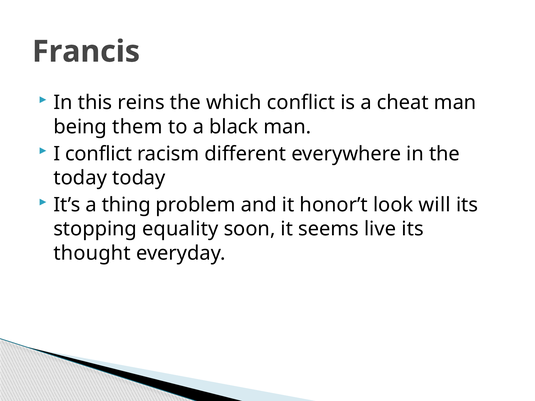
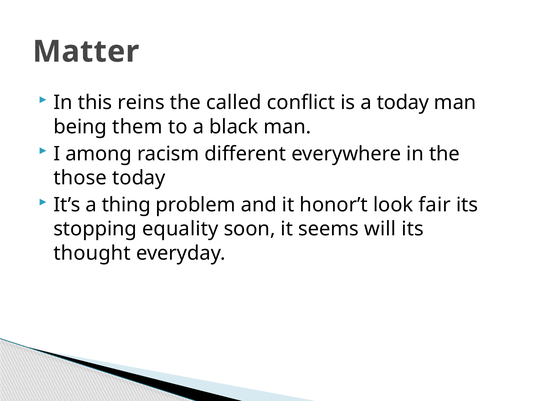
Francis: Francis -> Matter
which: which -> called
a cheat: cheat -> today
I conflict: conflict -> among
today at (80, 178): today -> those
will: will -> fair
live: live -> will
